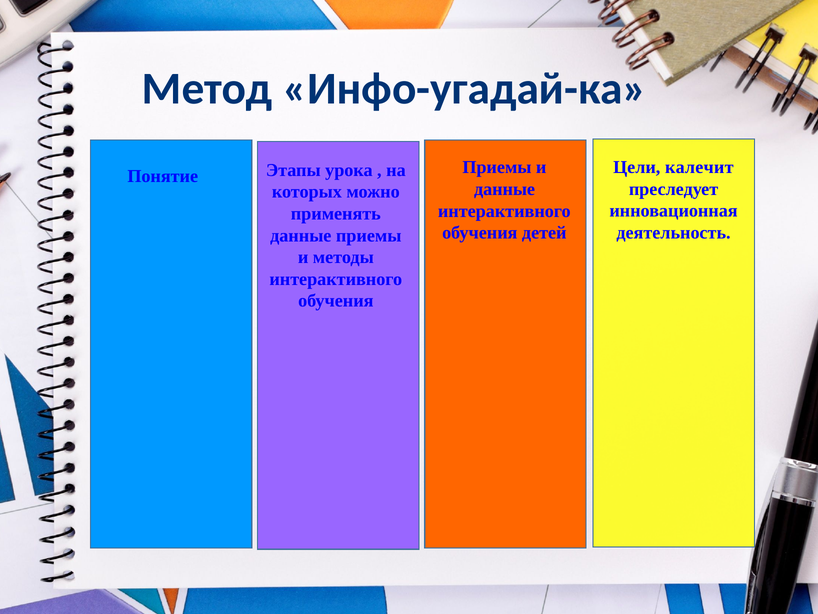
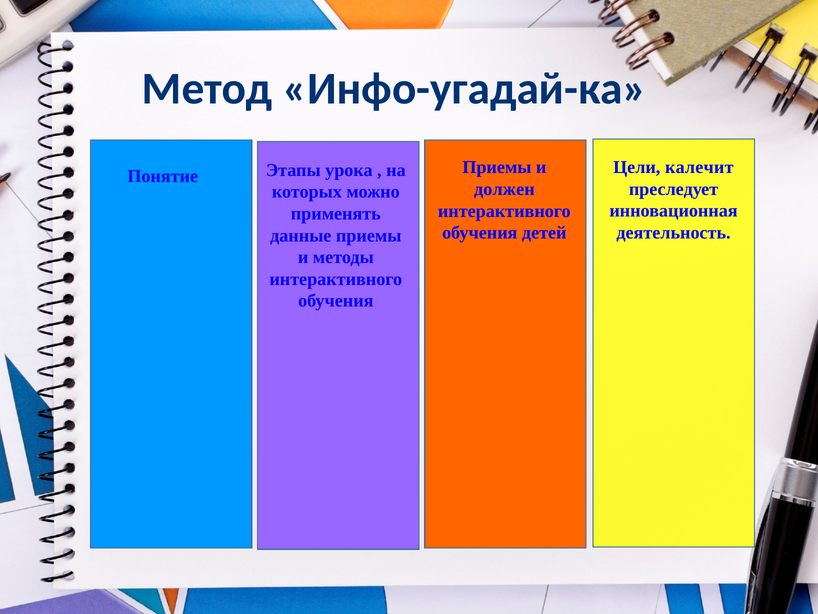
данные at (505, 189): данные -> должен
